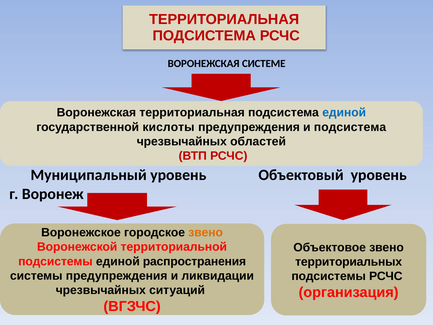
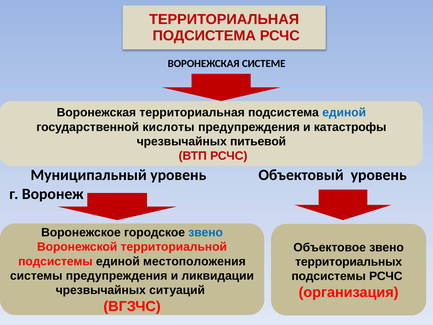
и подсистема: подсистема -> катастрофы
областей: областей -> питьевой
звено at (206, 232) colour: orange -> blue
распространения: распространения -> местоположения
